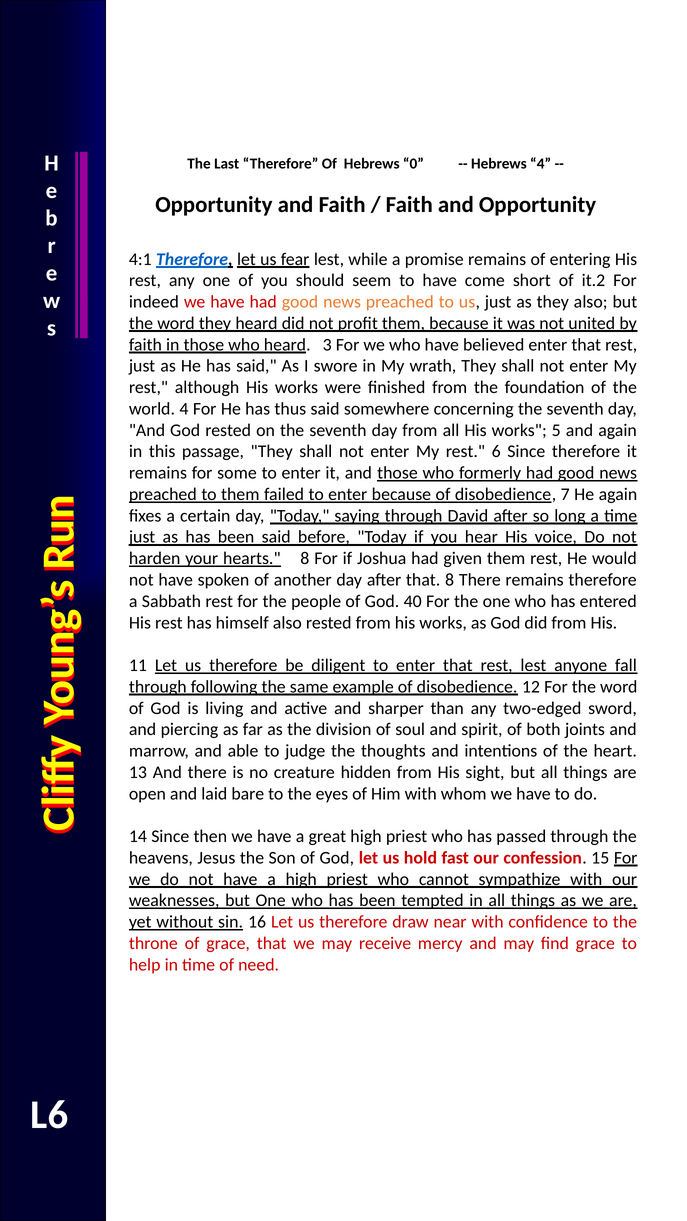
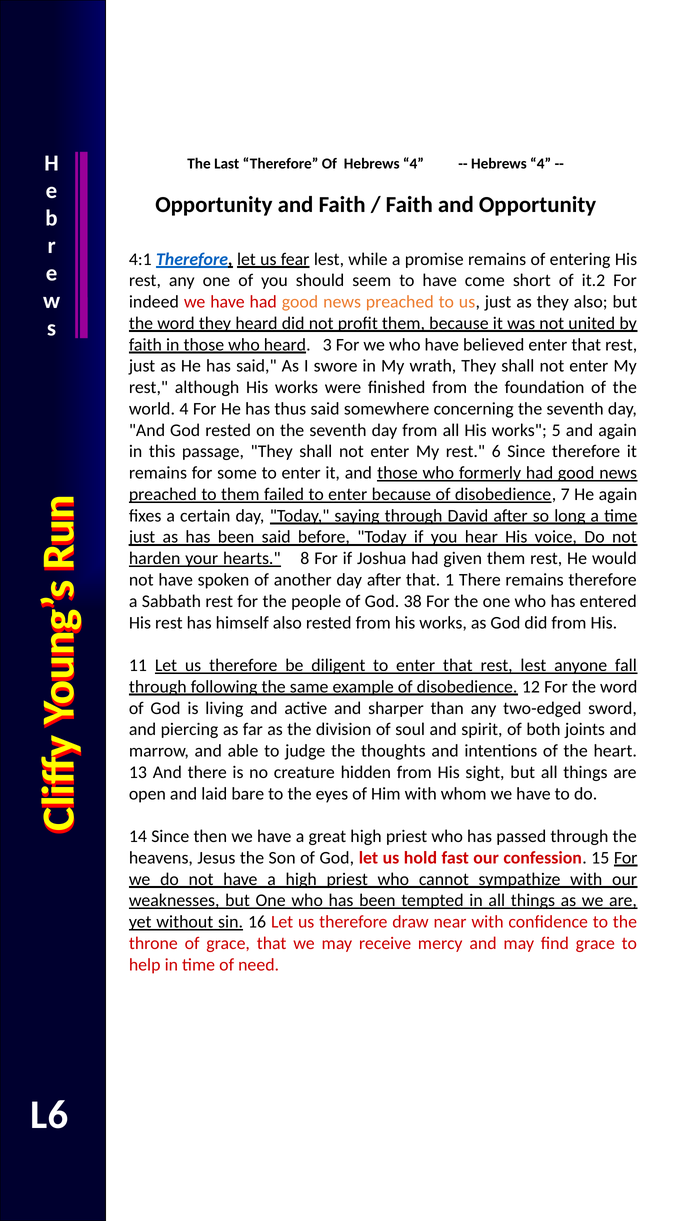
Of Hebrews 0: 0 -> 4
that 8: 8 -> 1
40: 40 -> 38
